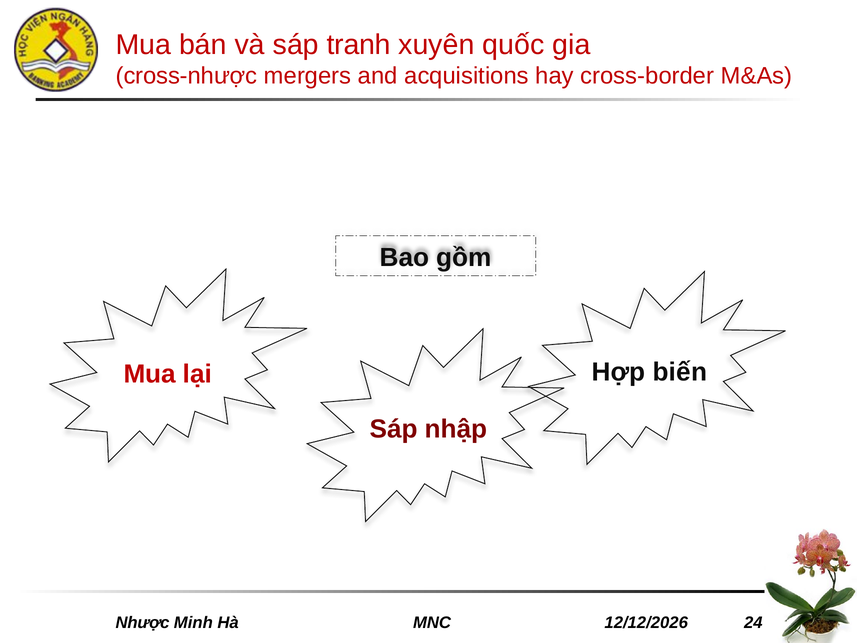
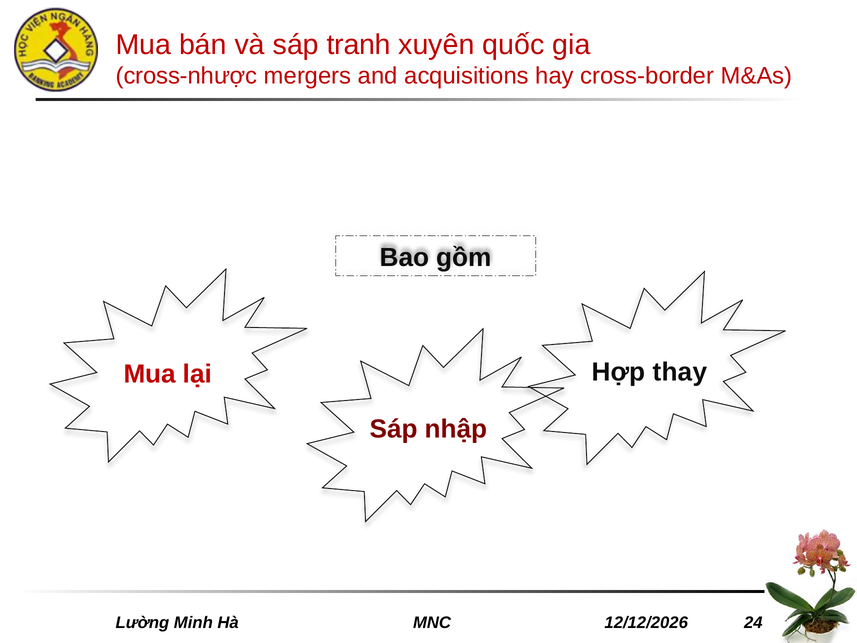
biến: biến -> thay
Nhược: Nhược -> Lường
